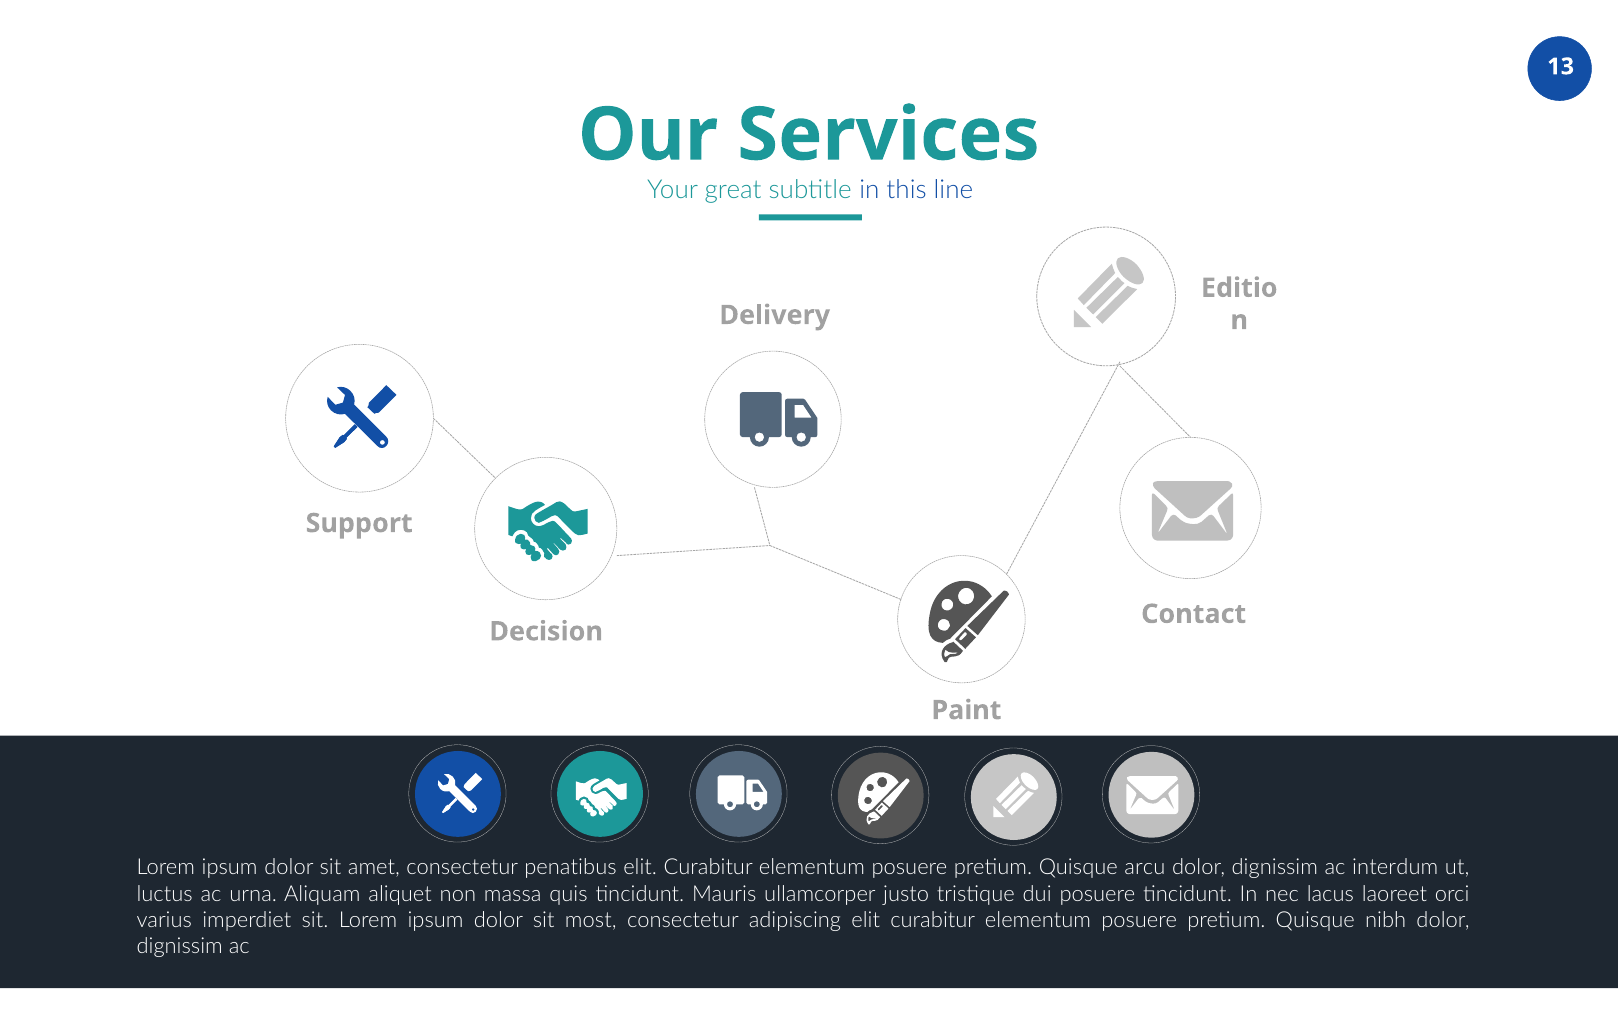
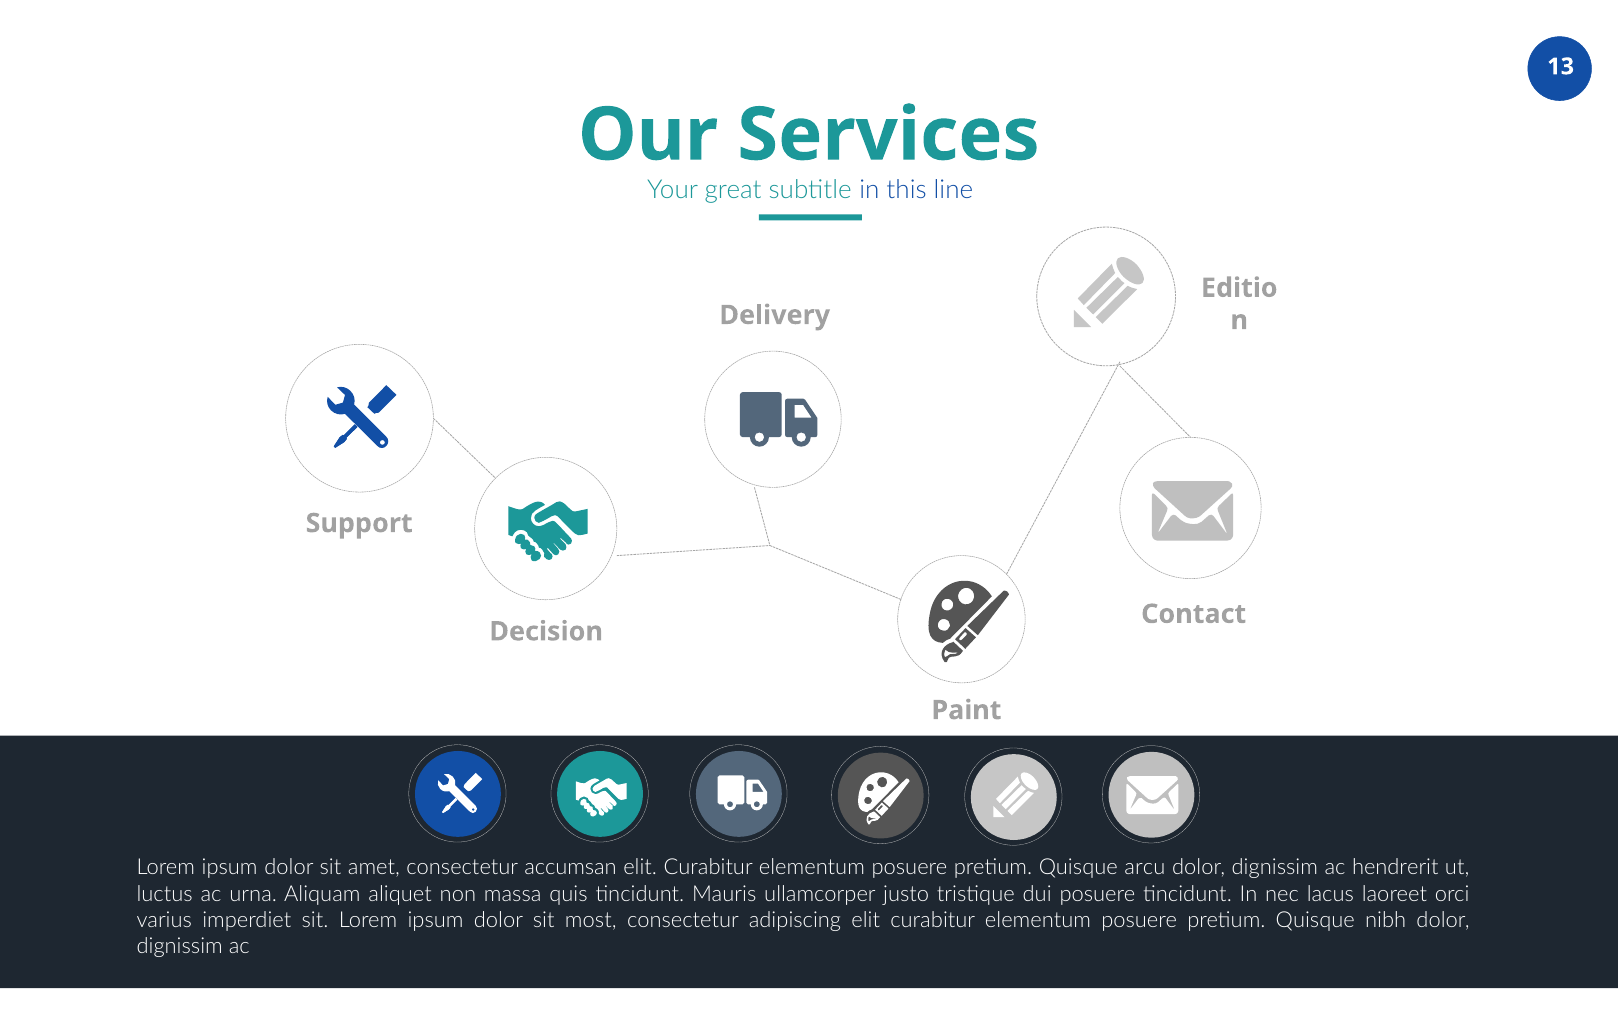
penatibus: penatibus -> accumsan
interdum: interdum -> hendrerit
